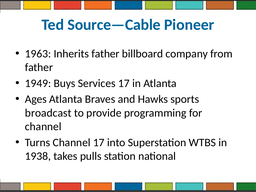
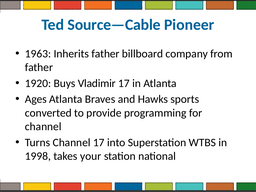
1949: 1949 -> 1920
Services: Services -> Vladimir
broadcast: broadcast -> converted
1938: 1938 -> 1998
pulls: pulls -> your
